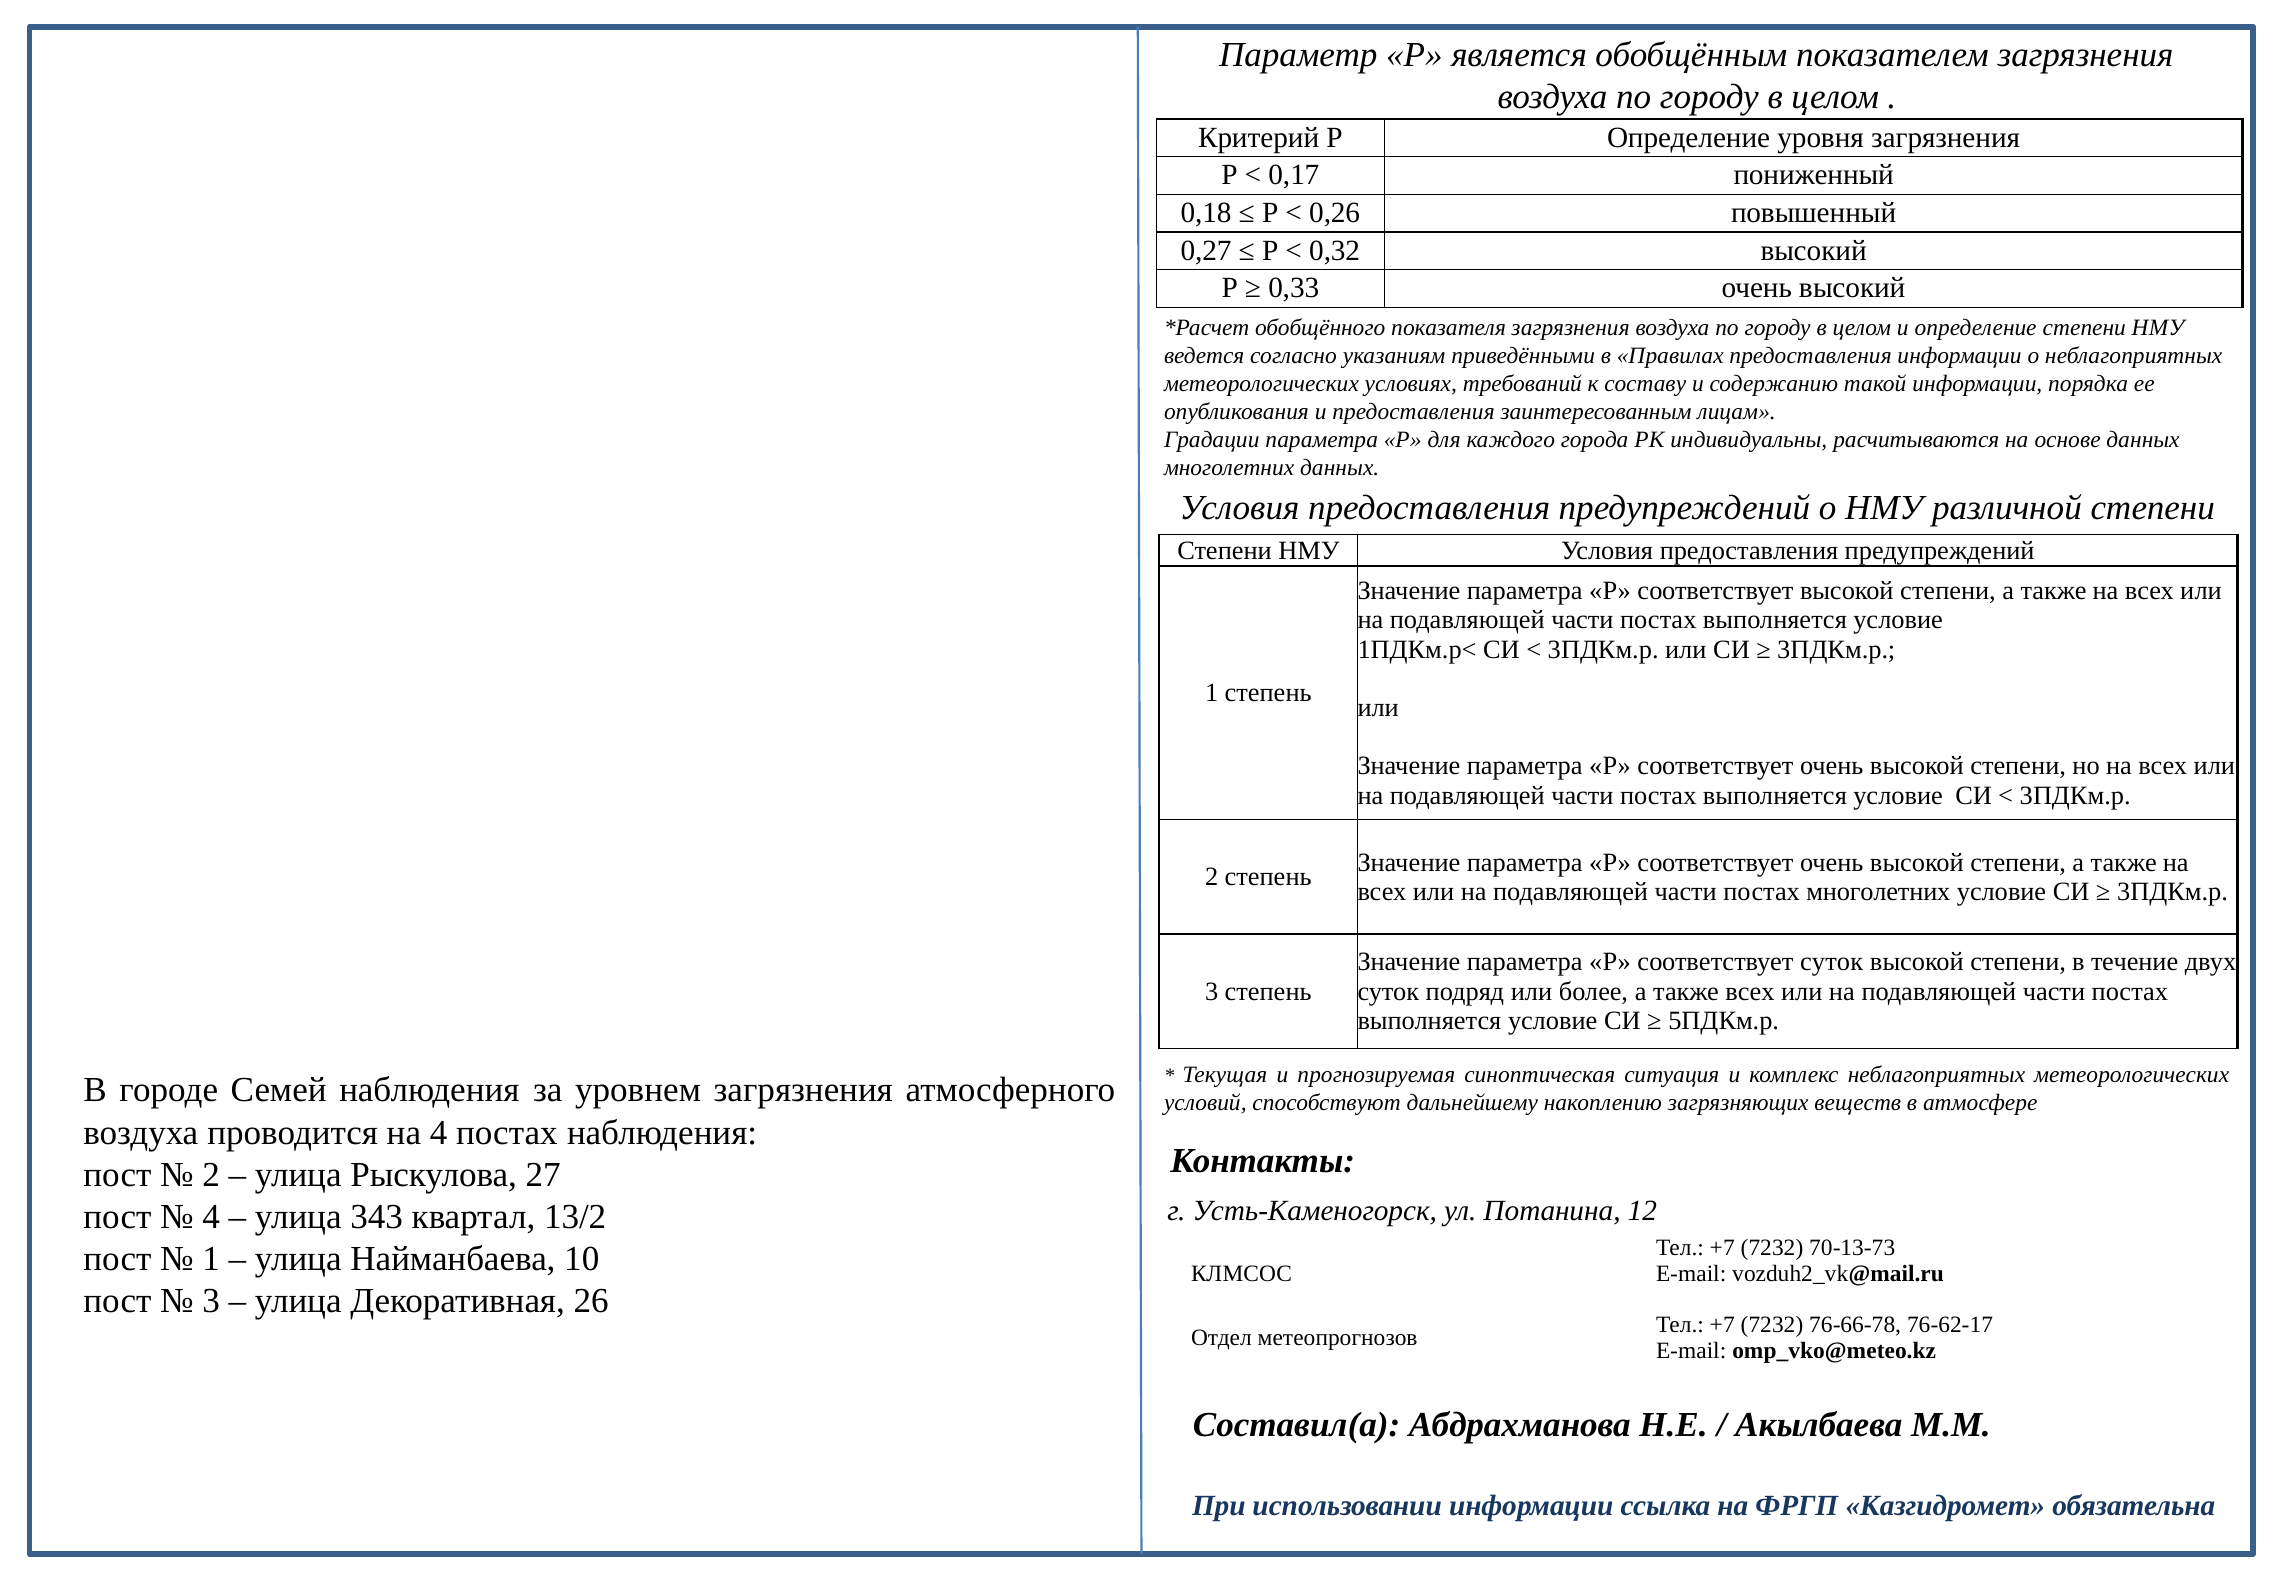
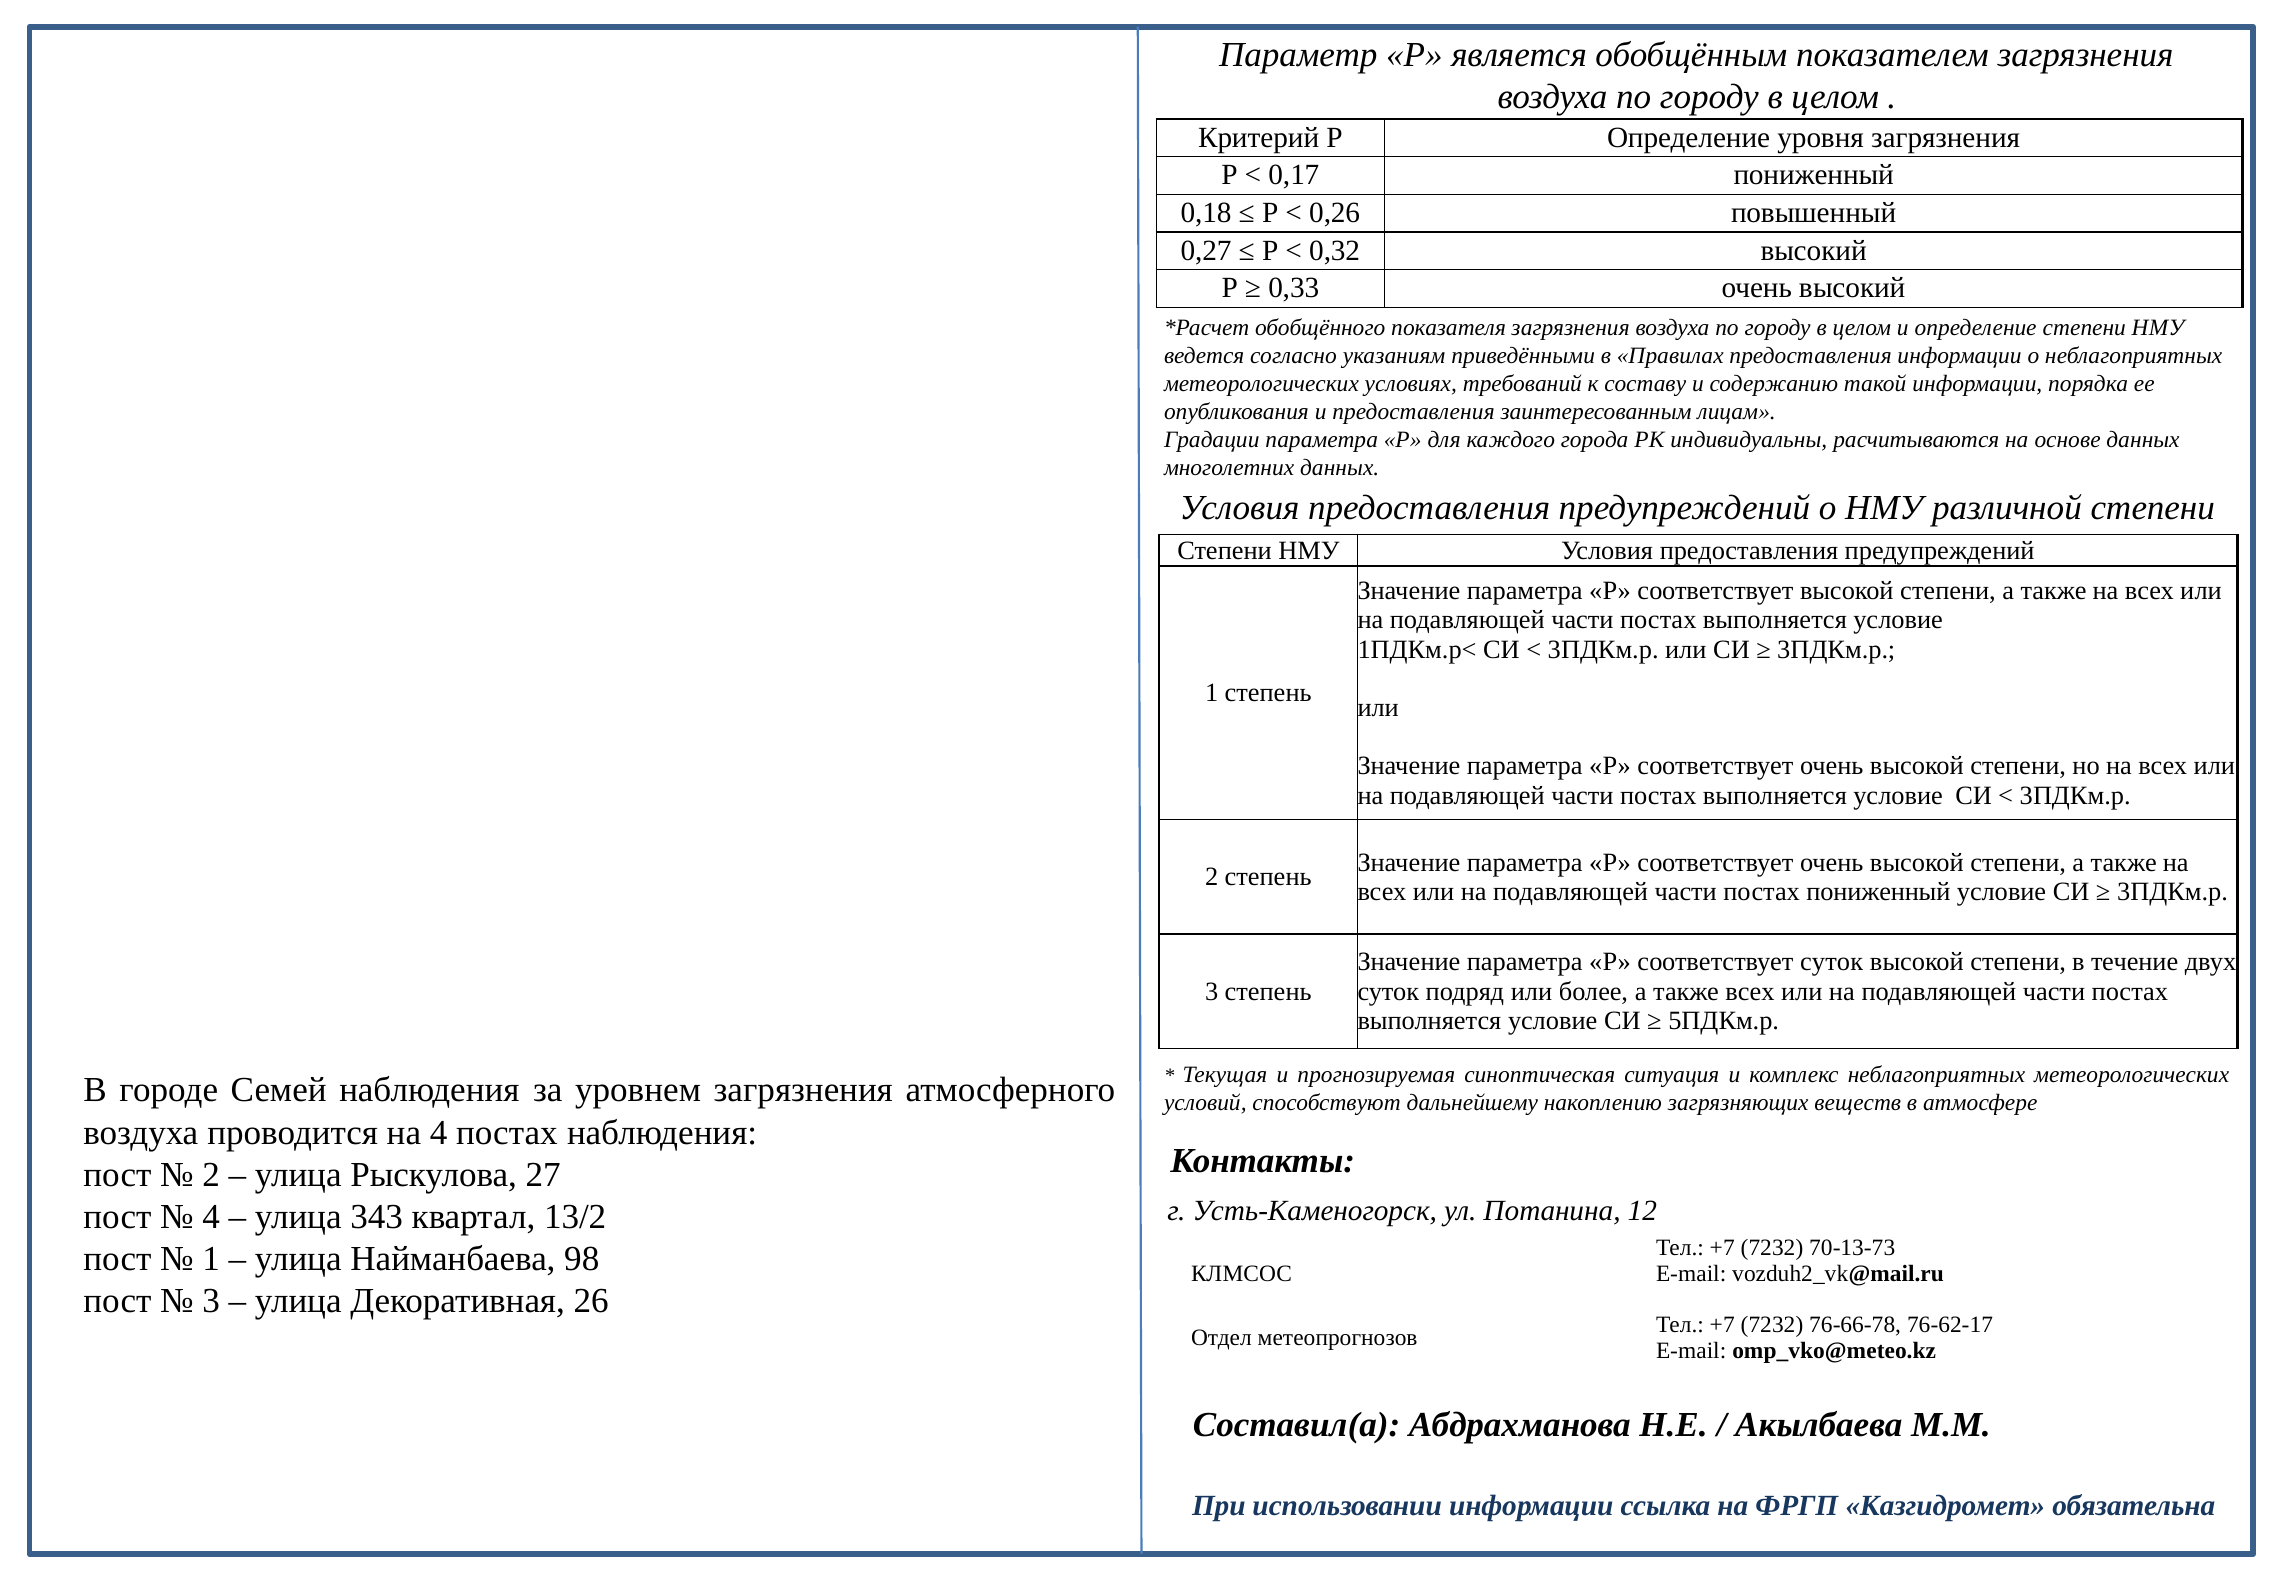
постах многолетних: многолетних -> пониженный
10: 10 -> 98
